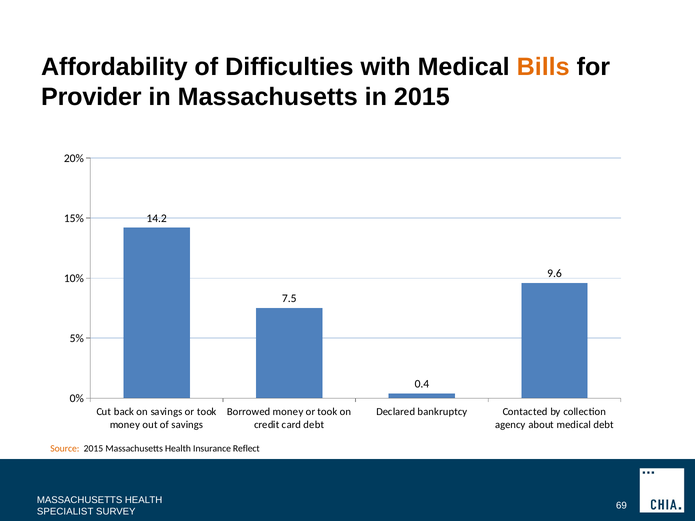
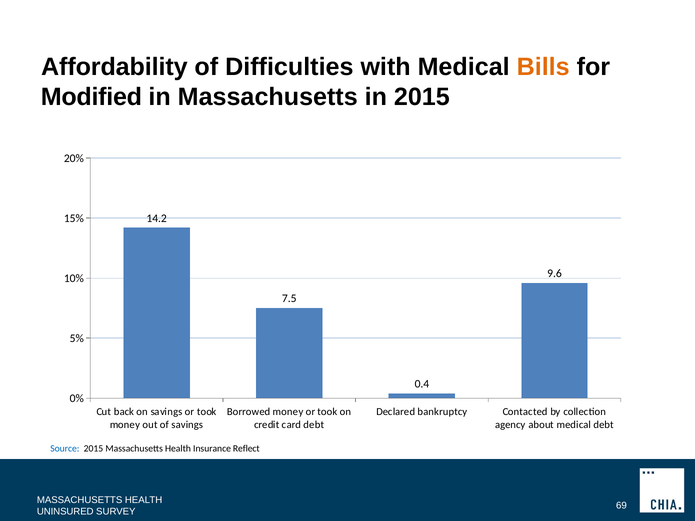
Provider: Provider -> Modified
Source colour: orange -> blue
SPECIALIST: SPECIALIST -> UNINSURED
